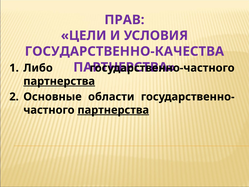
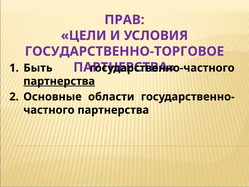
ГОСУДАРСТВЕННО-КАЧЕСТВА: ГОСУДАРСТВЕННО-КАЧЕСТВА -> ГОСУДАРСТВЕННО-ТОРГОВОЕ
Либо: Либо -> Быть
партнерства at (113, 110) underline: present -> none
